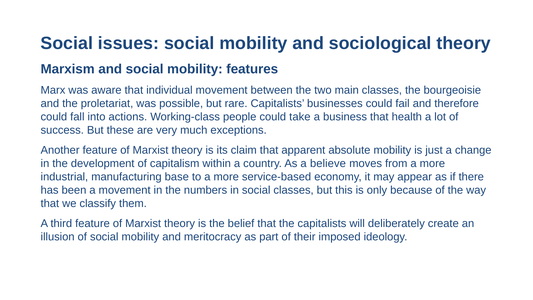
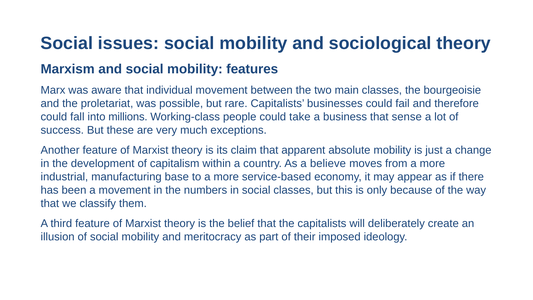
actions: actions -> millions
health: health -> sense
